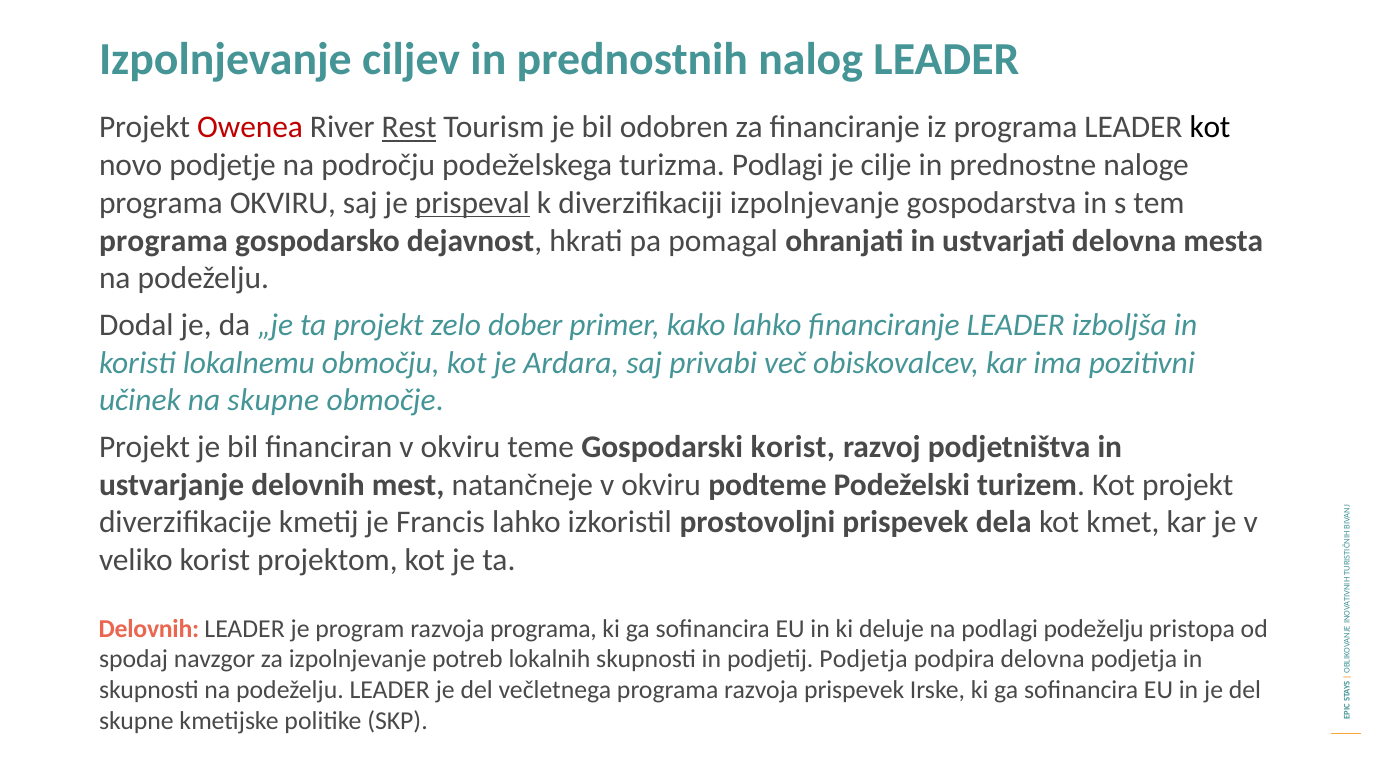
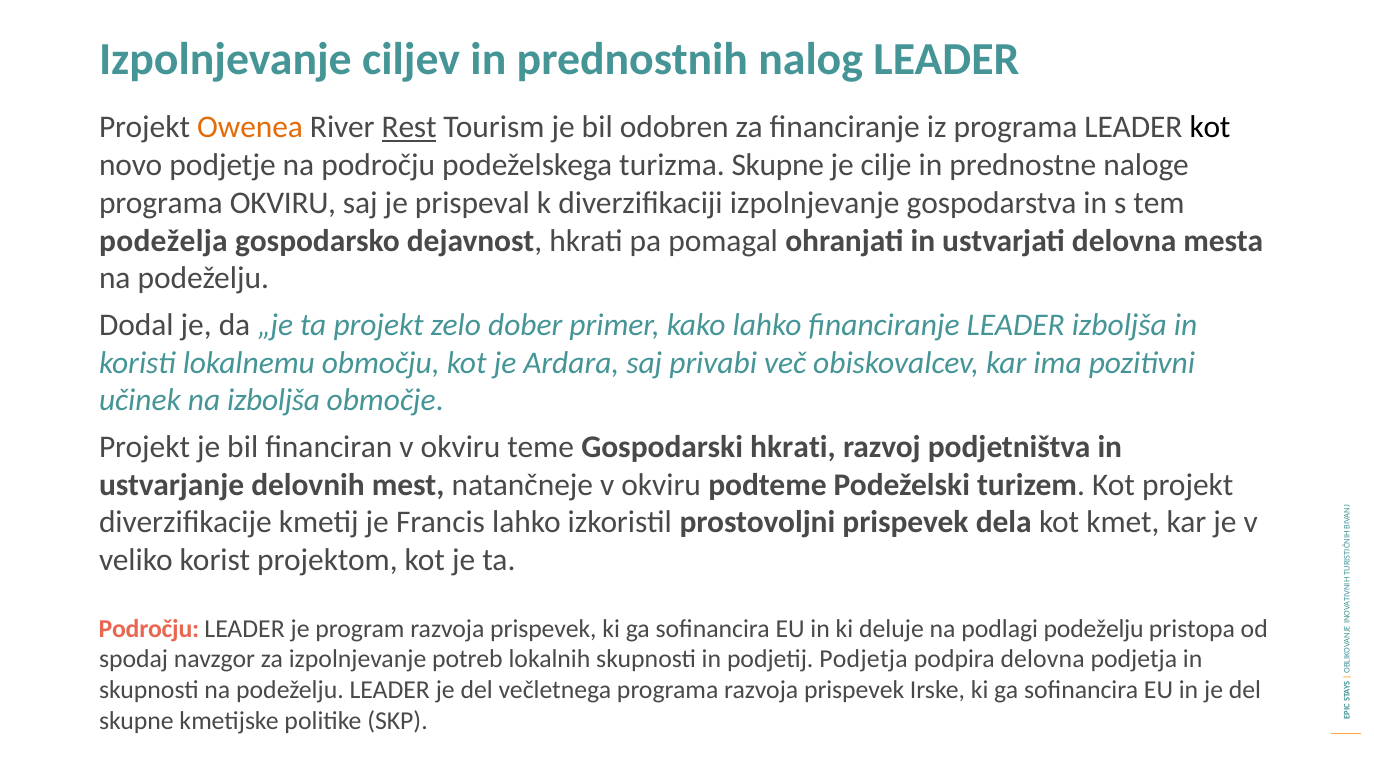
Owenea colour: red -> orange
turizma Podlagi: Podlagi -> Skupne
prispeval underline: present -> none
programa at (163, 241): programa -> podeželja
na skupne: skupne -> izboljša
Gospodarski korist: korist -> hkrati
Delovnih at (149, 628): Delovnih -> Področju
program razvoja programa: programa -> prispevek
